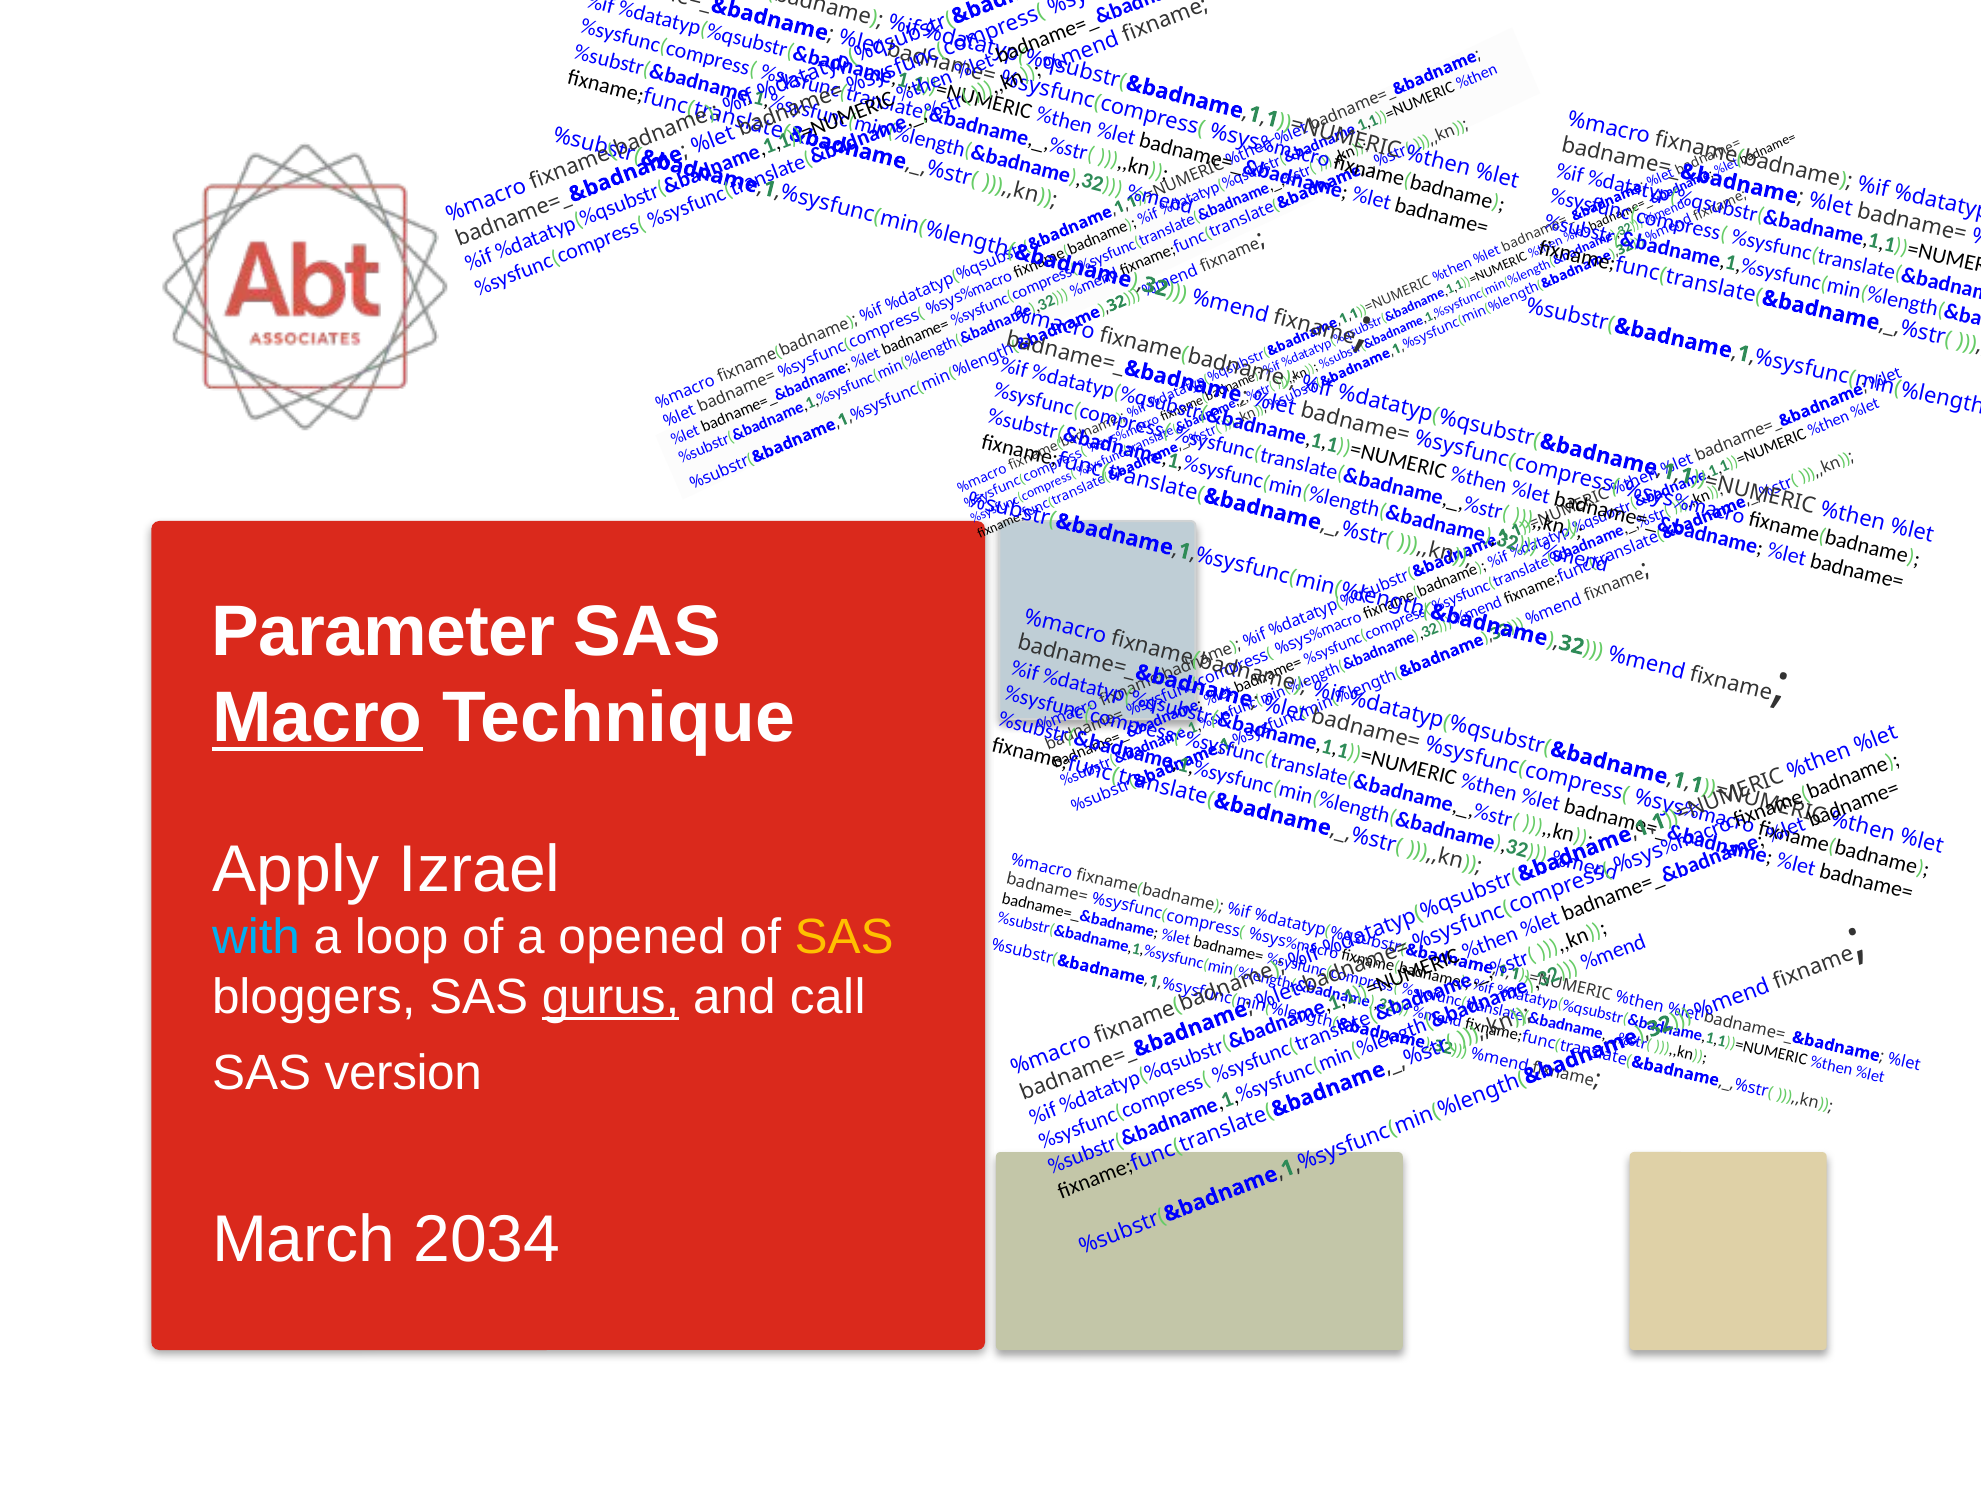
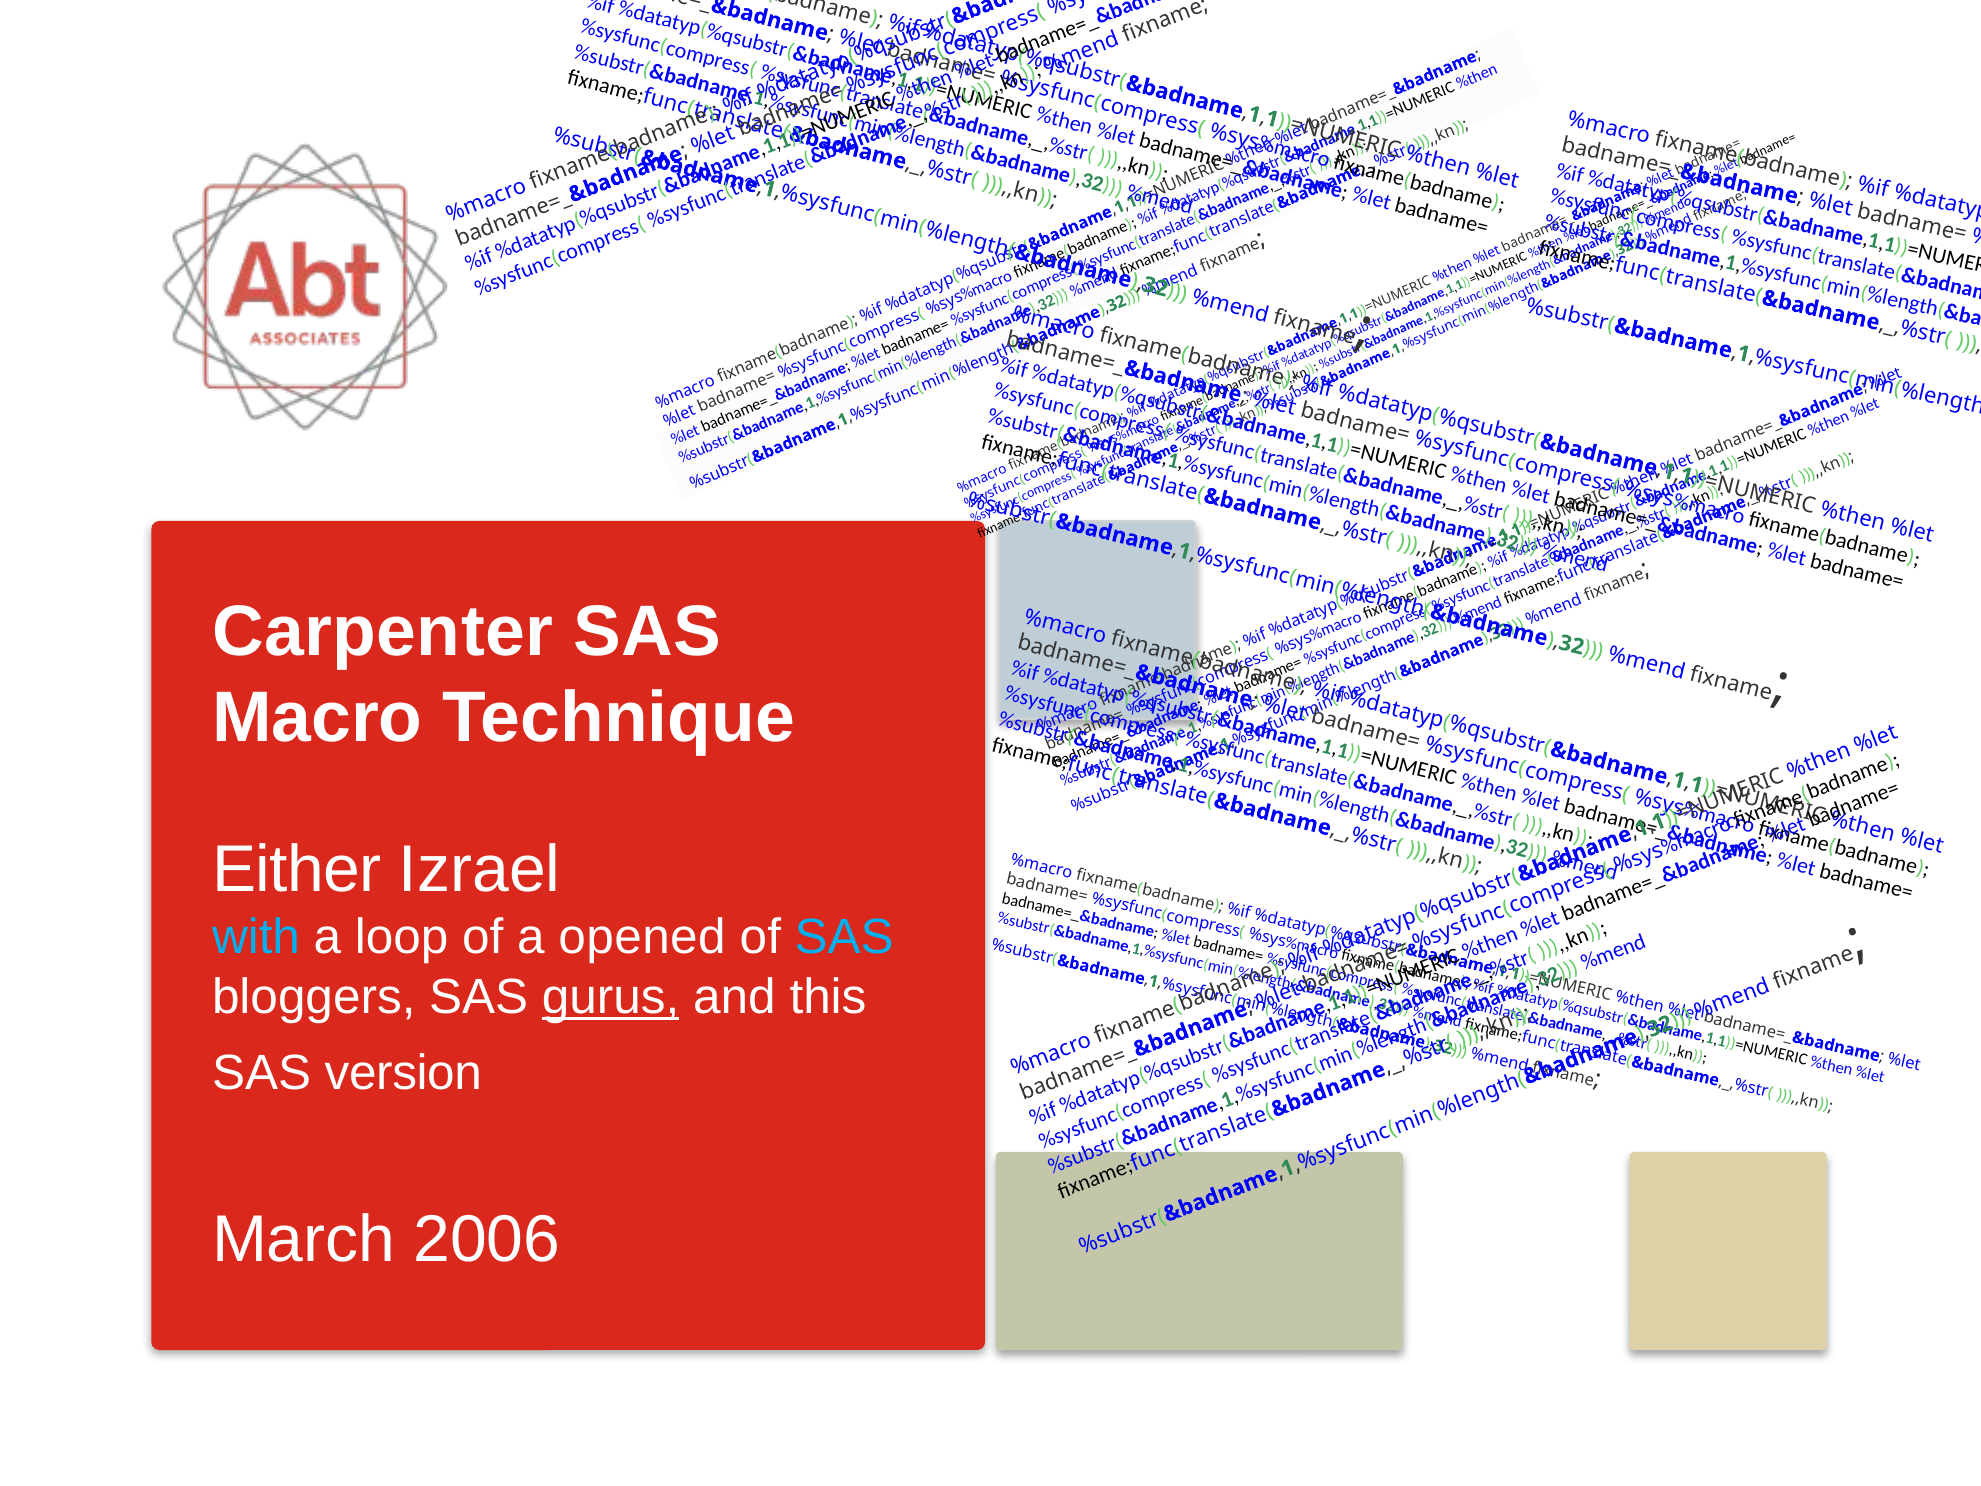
Parameter: Parameter -> Carpenter
Macro at (317, 718) underline: present -> none
Apply: Apply -> Either
SAS at (844, 937) colour: yellow -> light blue
call: call -> this
2034: 2034 -> 2006
